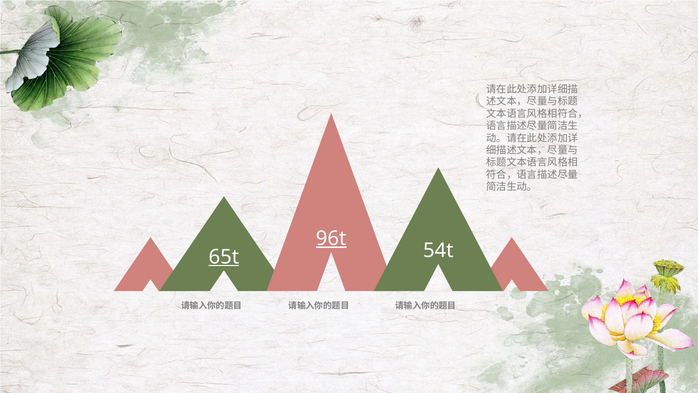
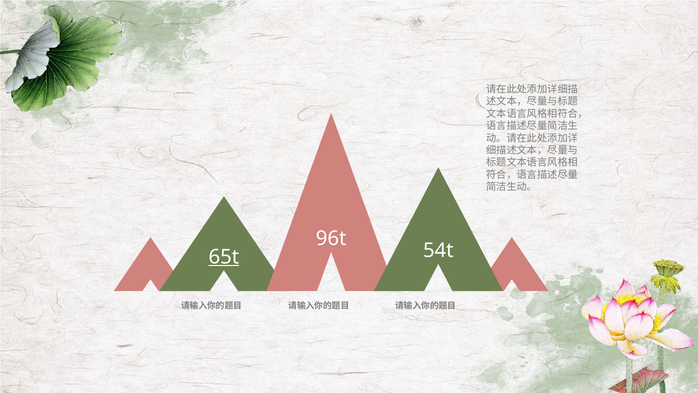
96t underline: present -> none
